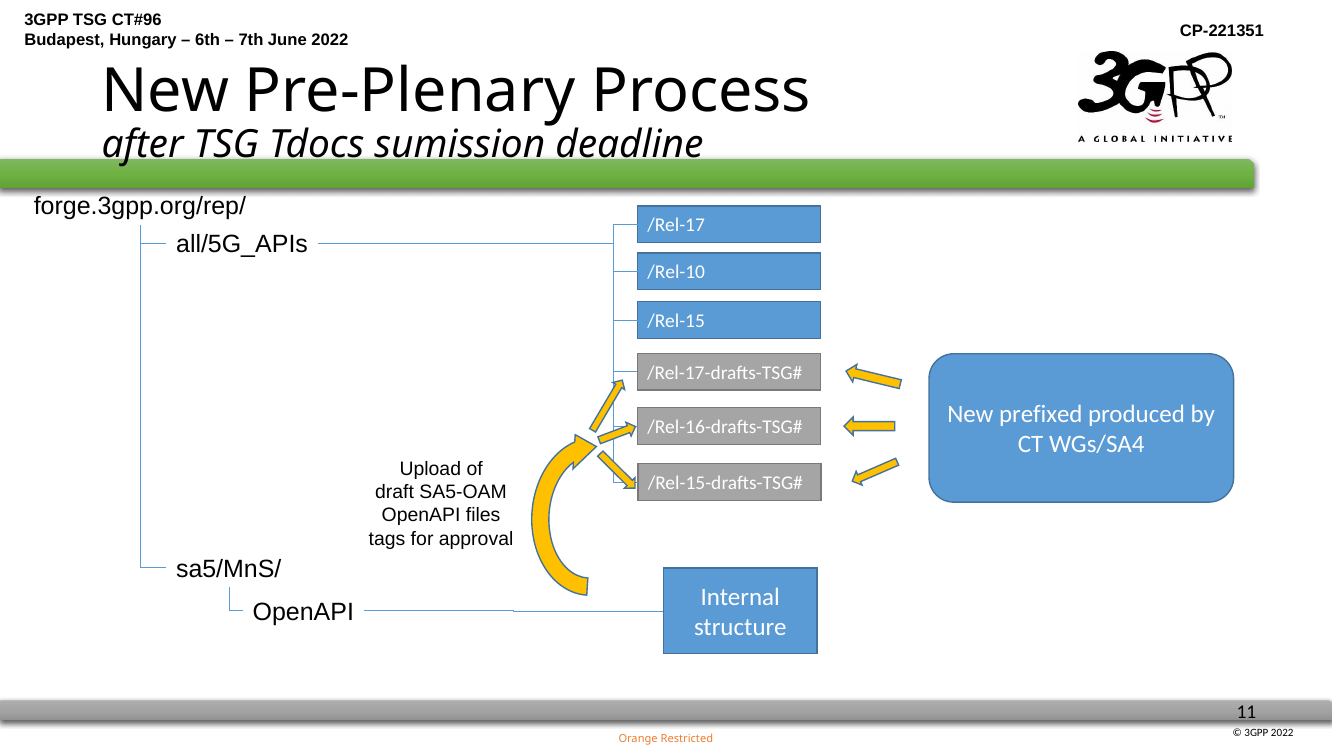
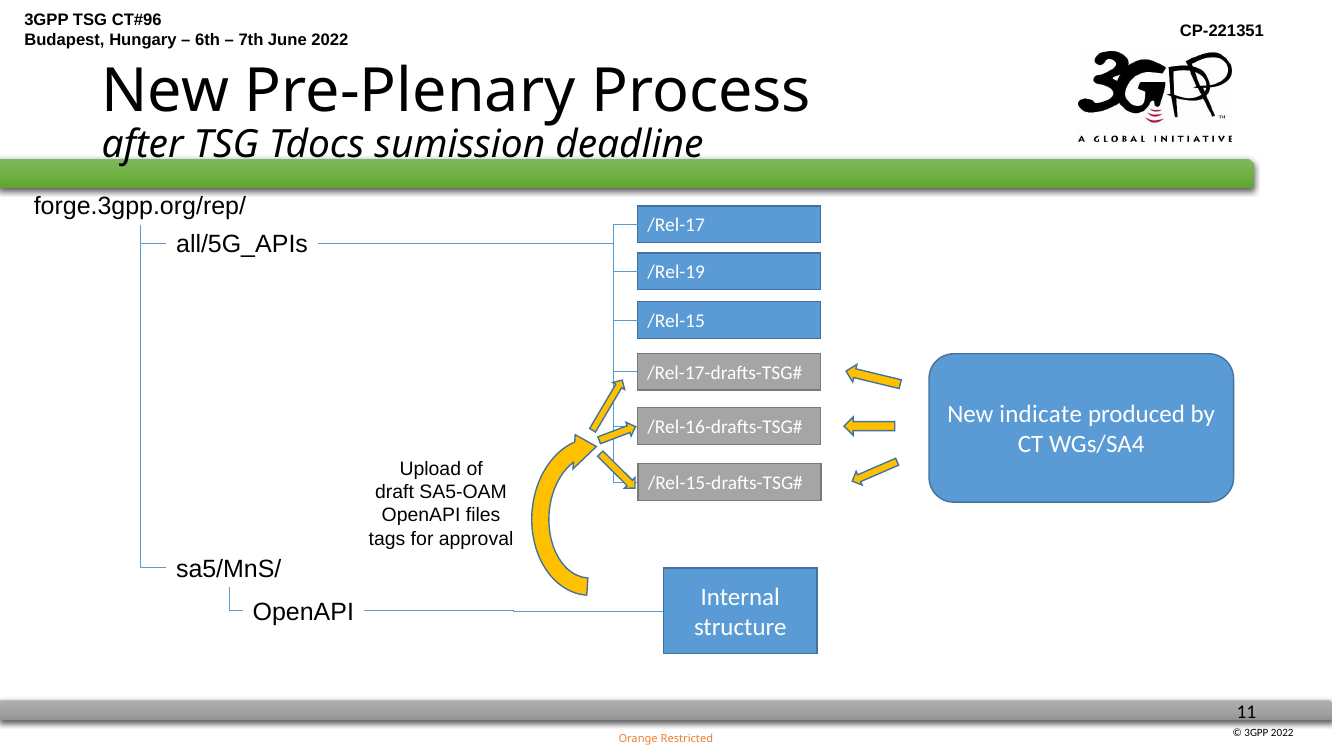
/Rel-10: /Rel-10 -> /Rel-19
prefixed: prefixed -> indicate
